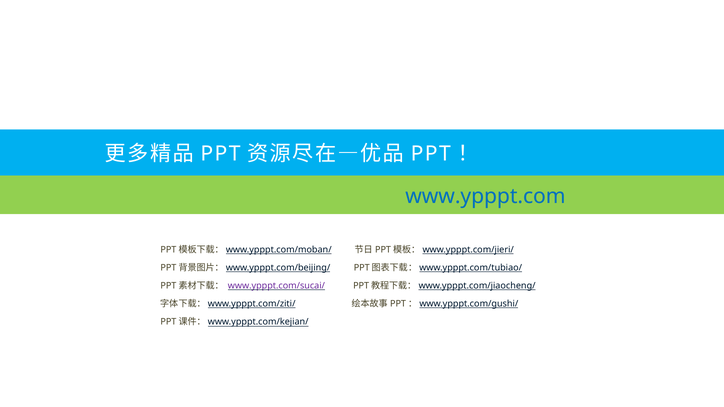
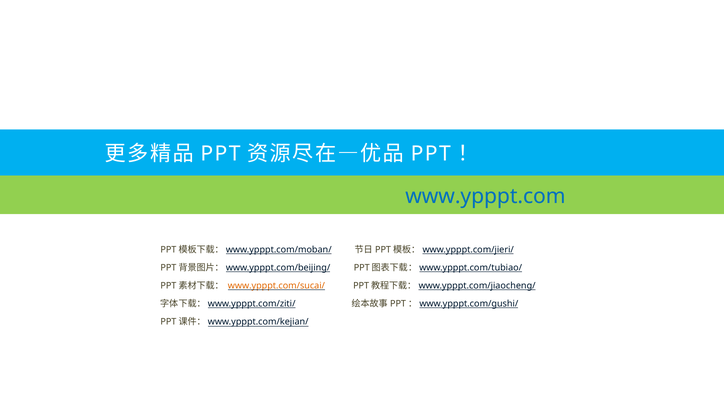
www.ypppt.com/sucai/ colour: purple -> orange
